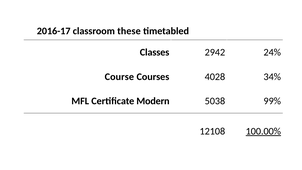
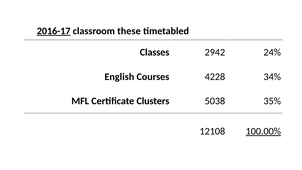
2016-17 underline: none -> present
Course: Course -> English
4028: 4028 -> 4228
Modern: Modern -> Clusters
99%: 99% -> 35%
